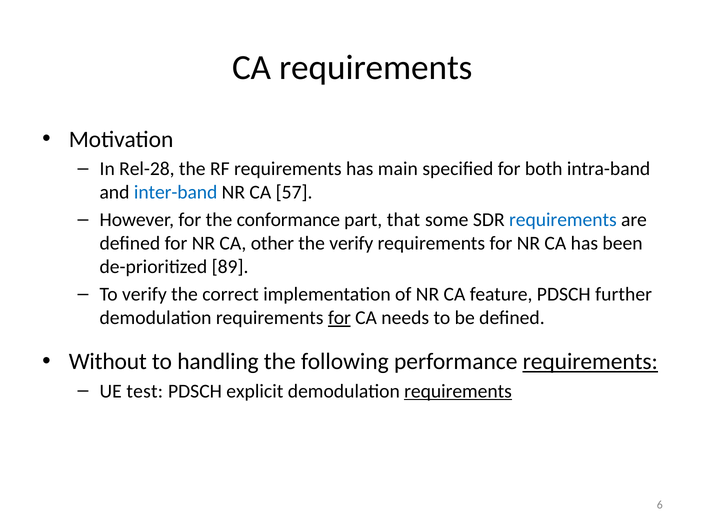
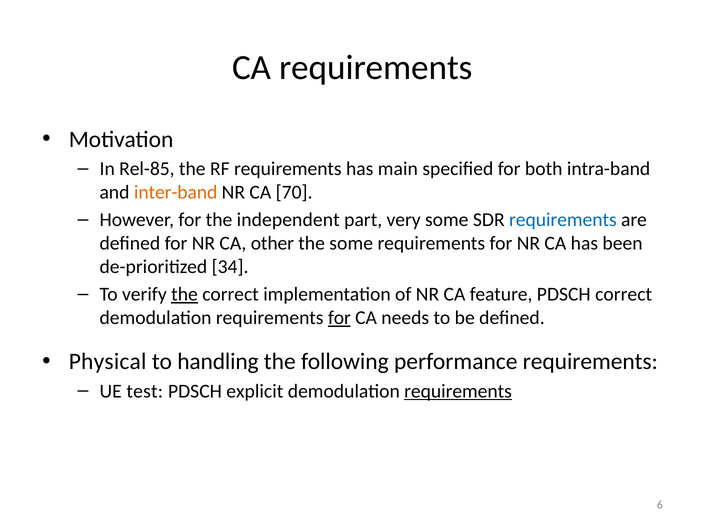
Rel-28: Rel-28 -> Rel-85
inter-band colour: blue -> orange
57: 57 -> 70
conformance: conformance -> independent
that: that -> very
the verify: verify -> some
89: 89 -> 34
the at (185, 294) underline: none -> present
PDSCH further: further -> correct
Without: Without -> Physical
requirements at (590, 361) underline: present -> none
